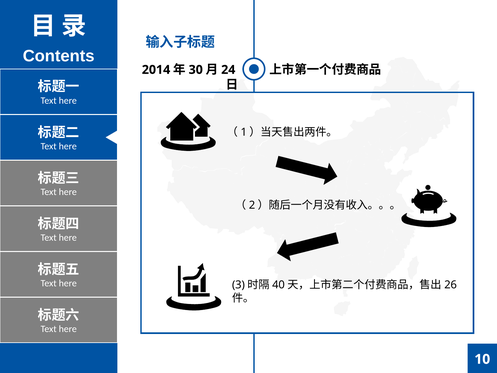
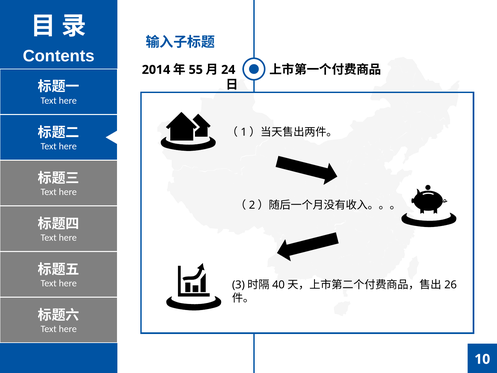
30: 30 -> 55
